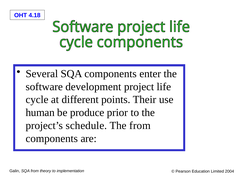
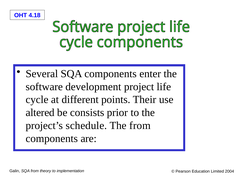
human: human -> altered
produce: produce -> consists
